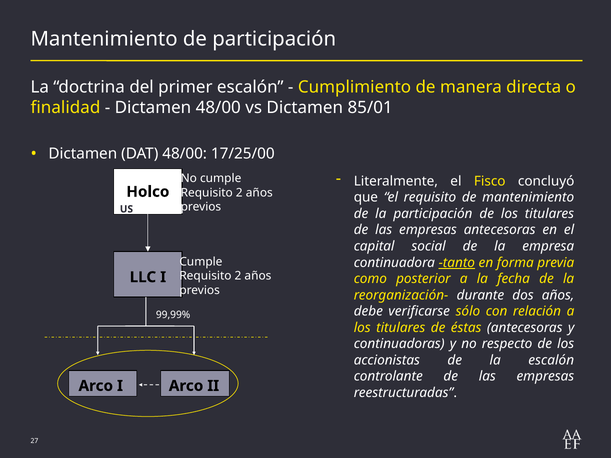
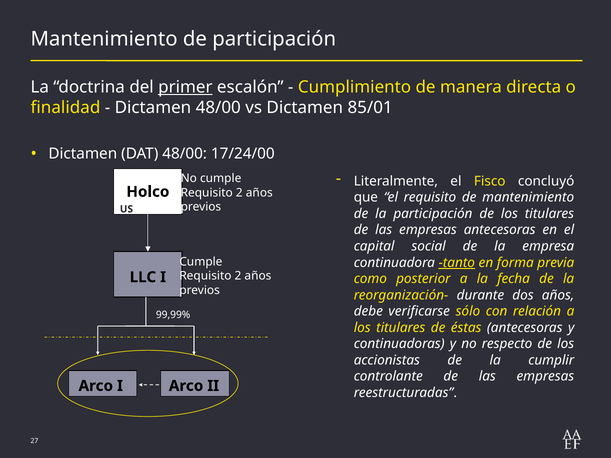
primer underline: none -> present
17/25/00: 17/25/00 -> 17/24/00
la escalón: escalón -> cumplir
